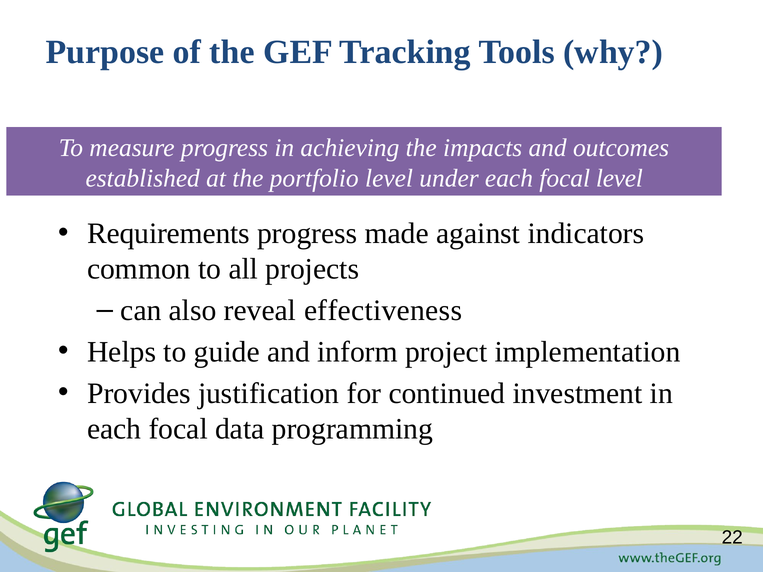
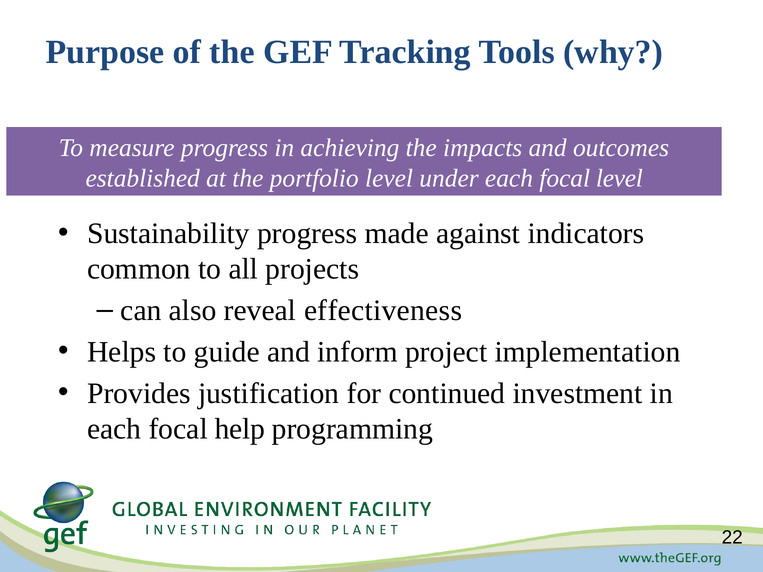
Requirements: Requirements -> Sustainability
data: data -> help
